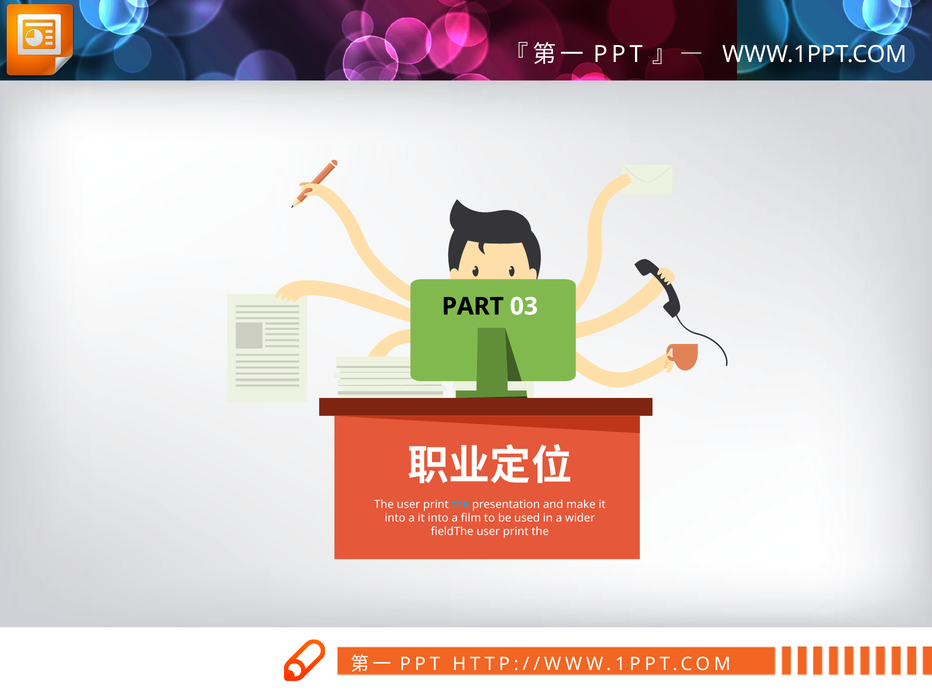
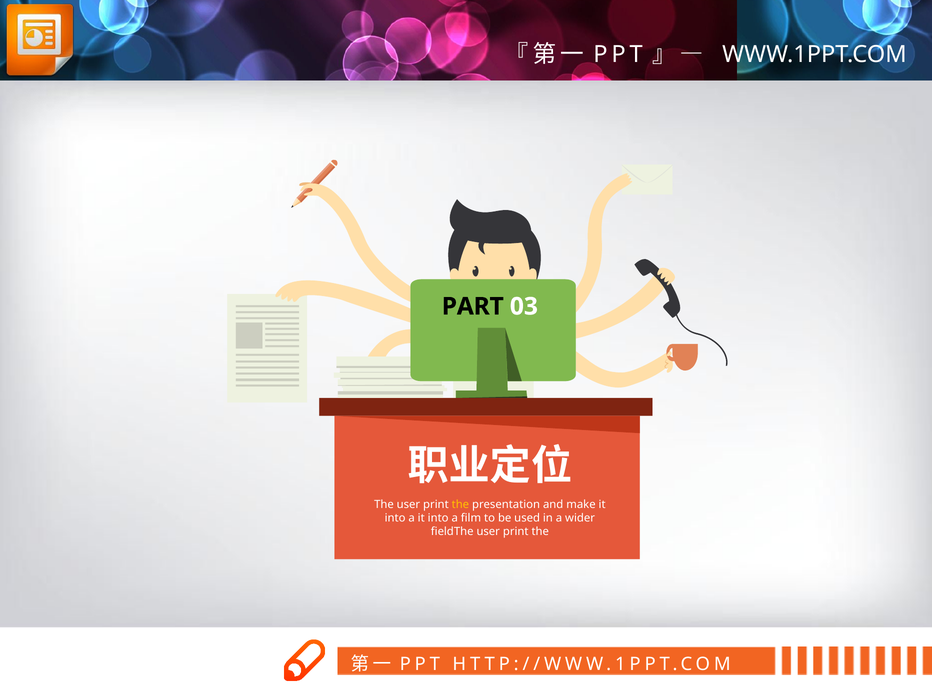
the at (460, 504) colour: light blue -> yellow
